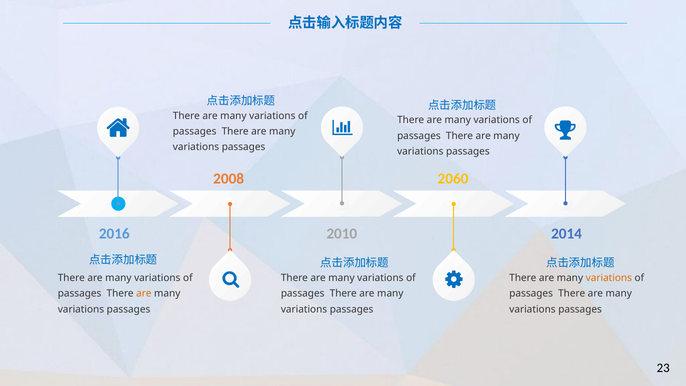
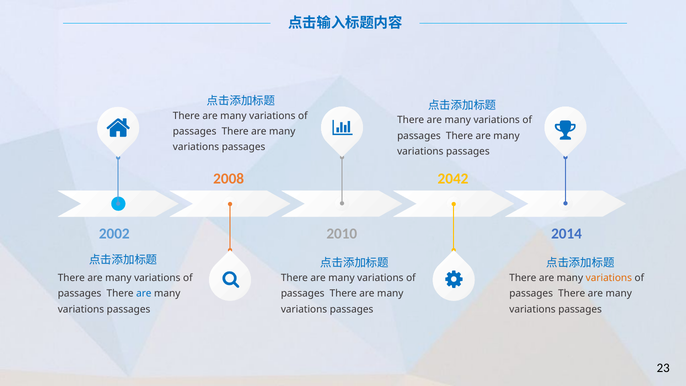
2060: 2060 -> 2042
2016: 2016 -> 2002
are at (144, 294) colour: orange -> blue
